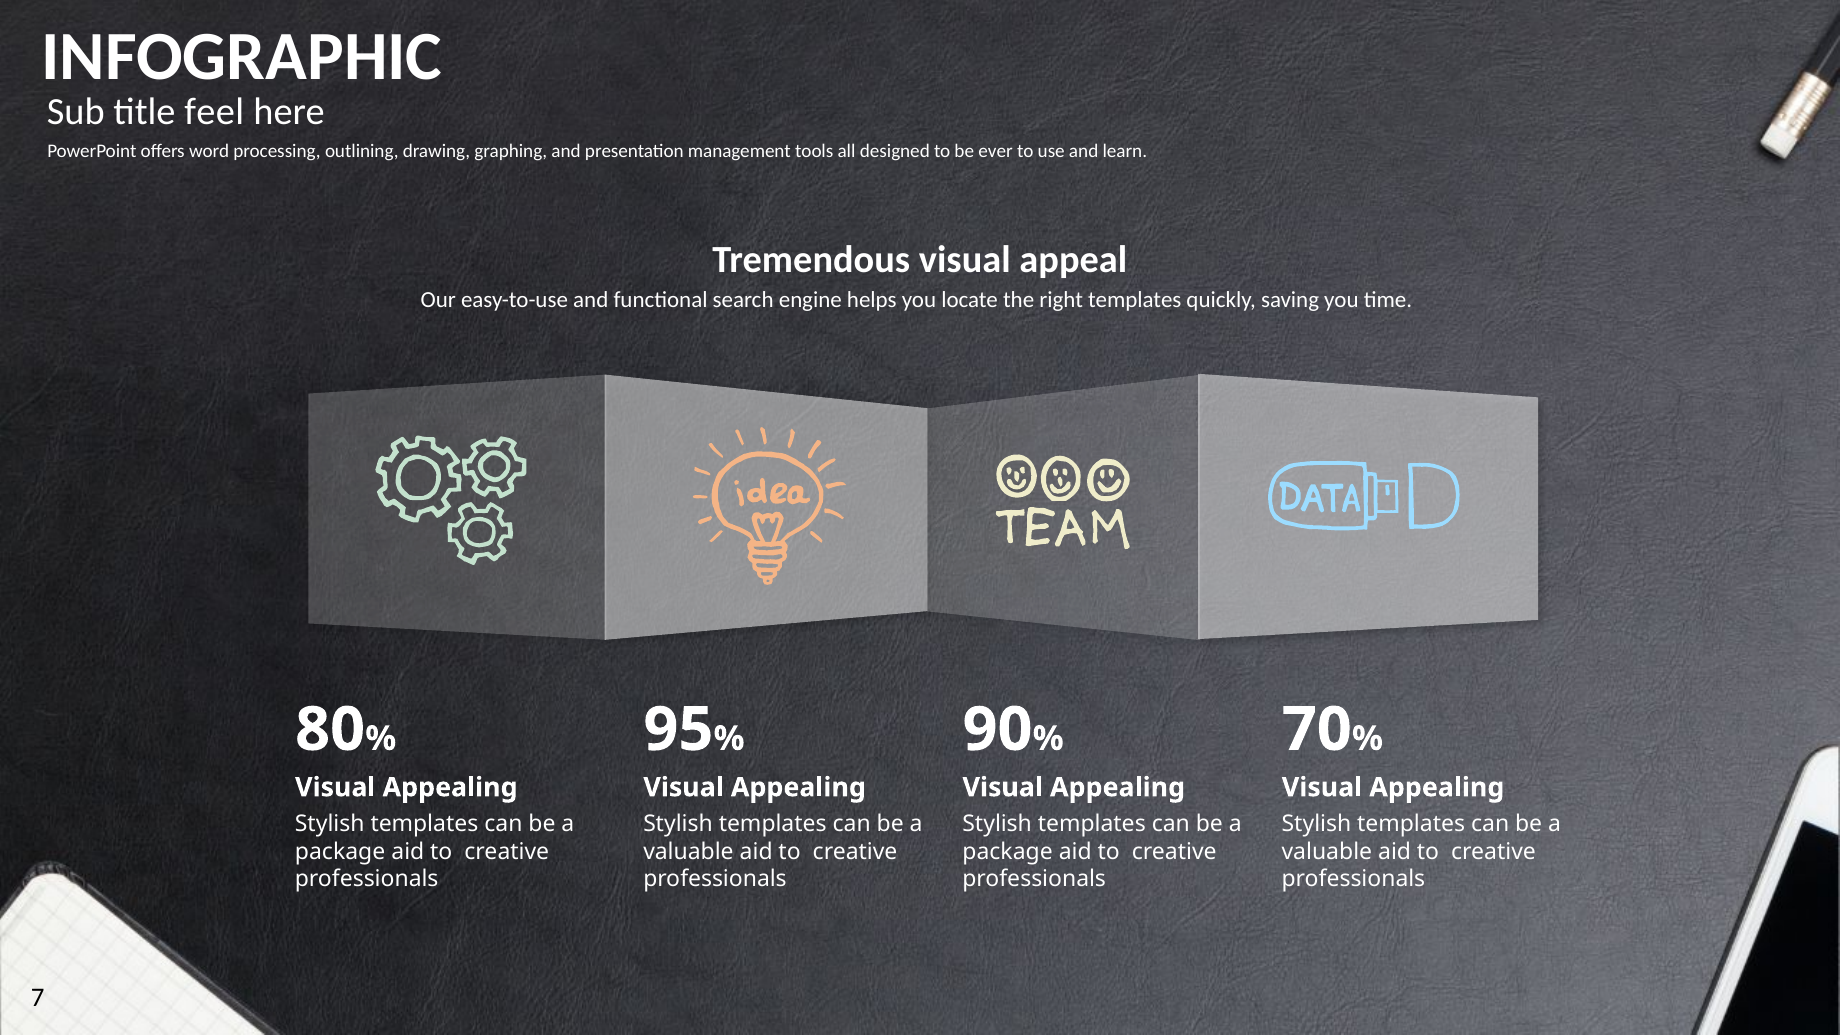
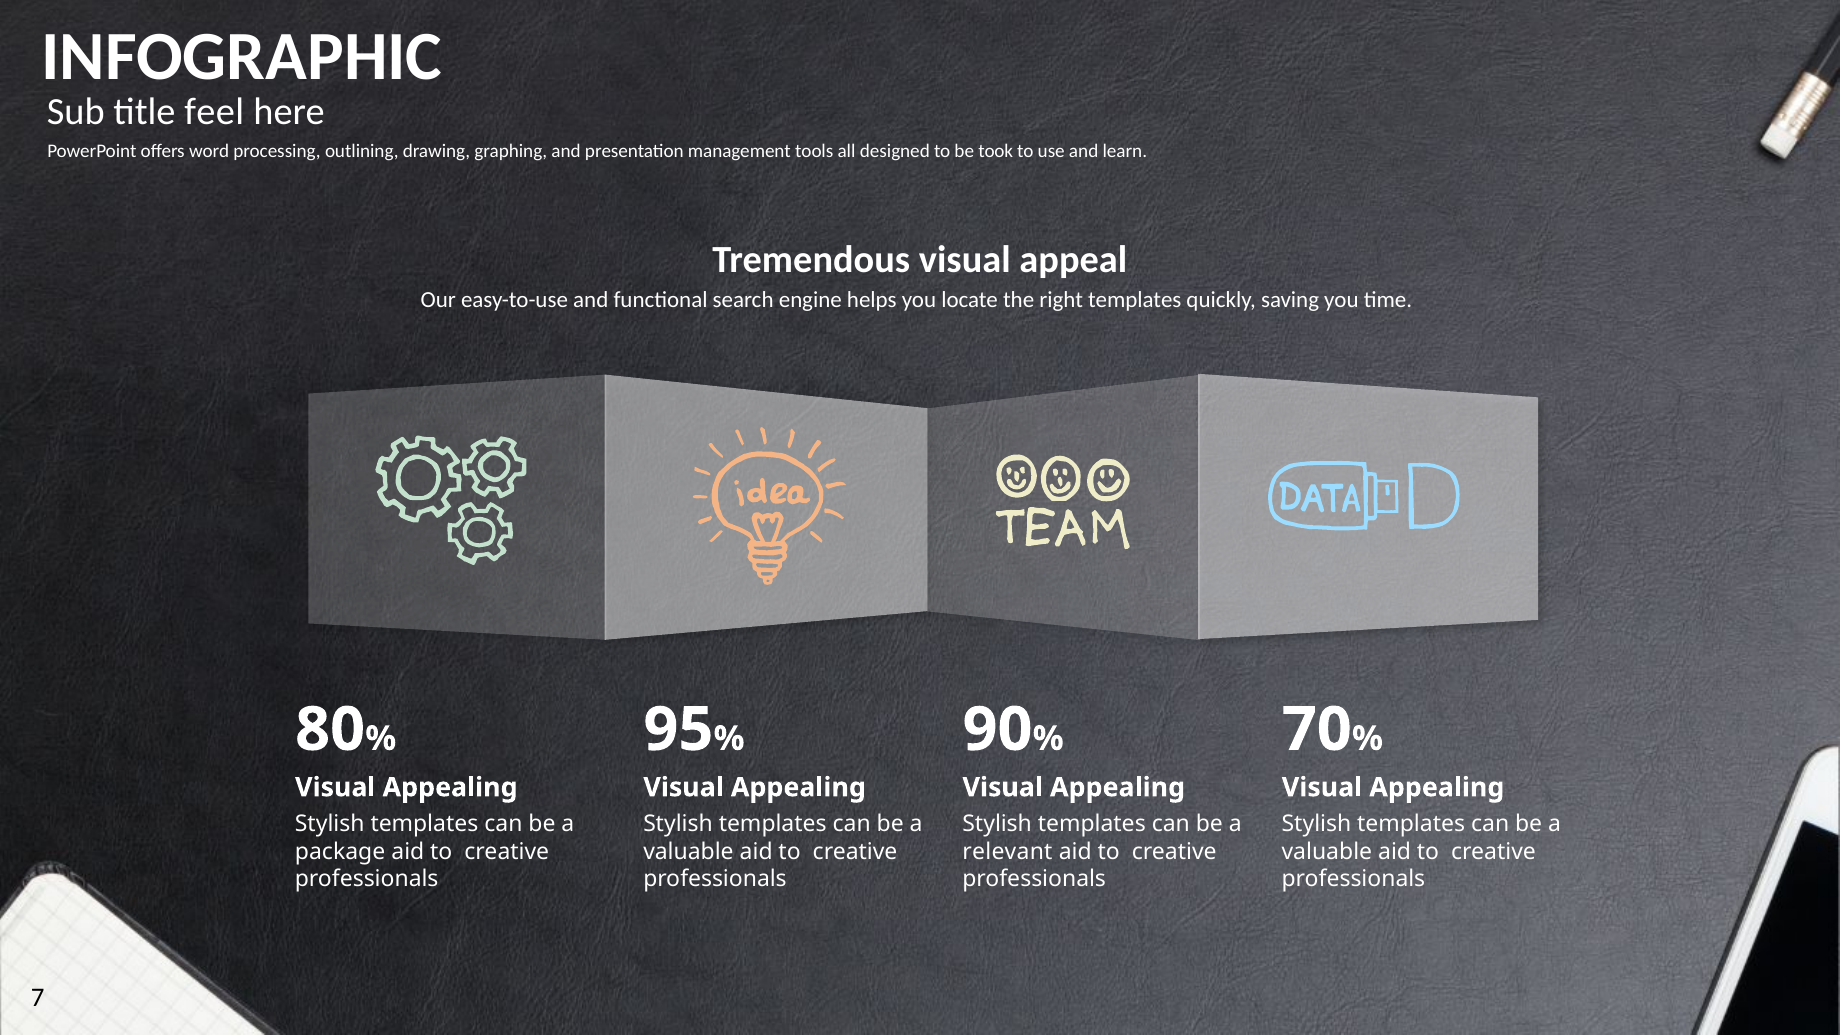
ever: ever -> took
package at (1008, 852): package -> relevant
